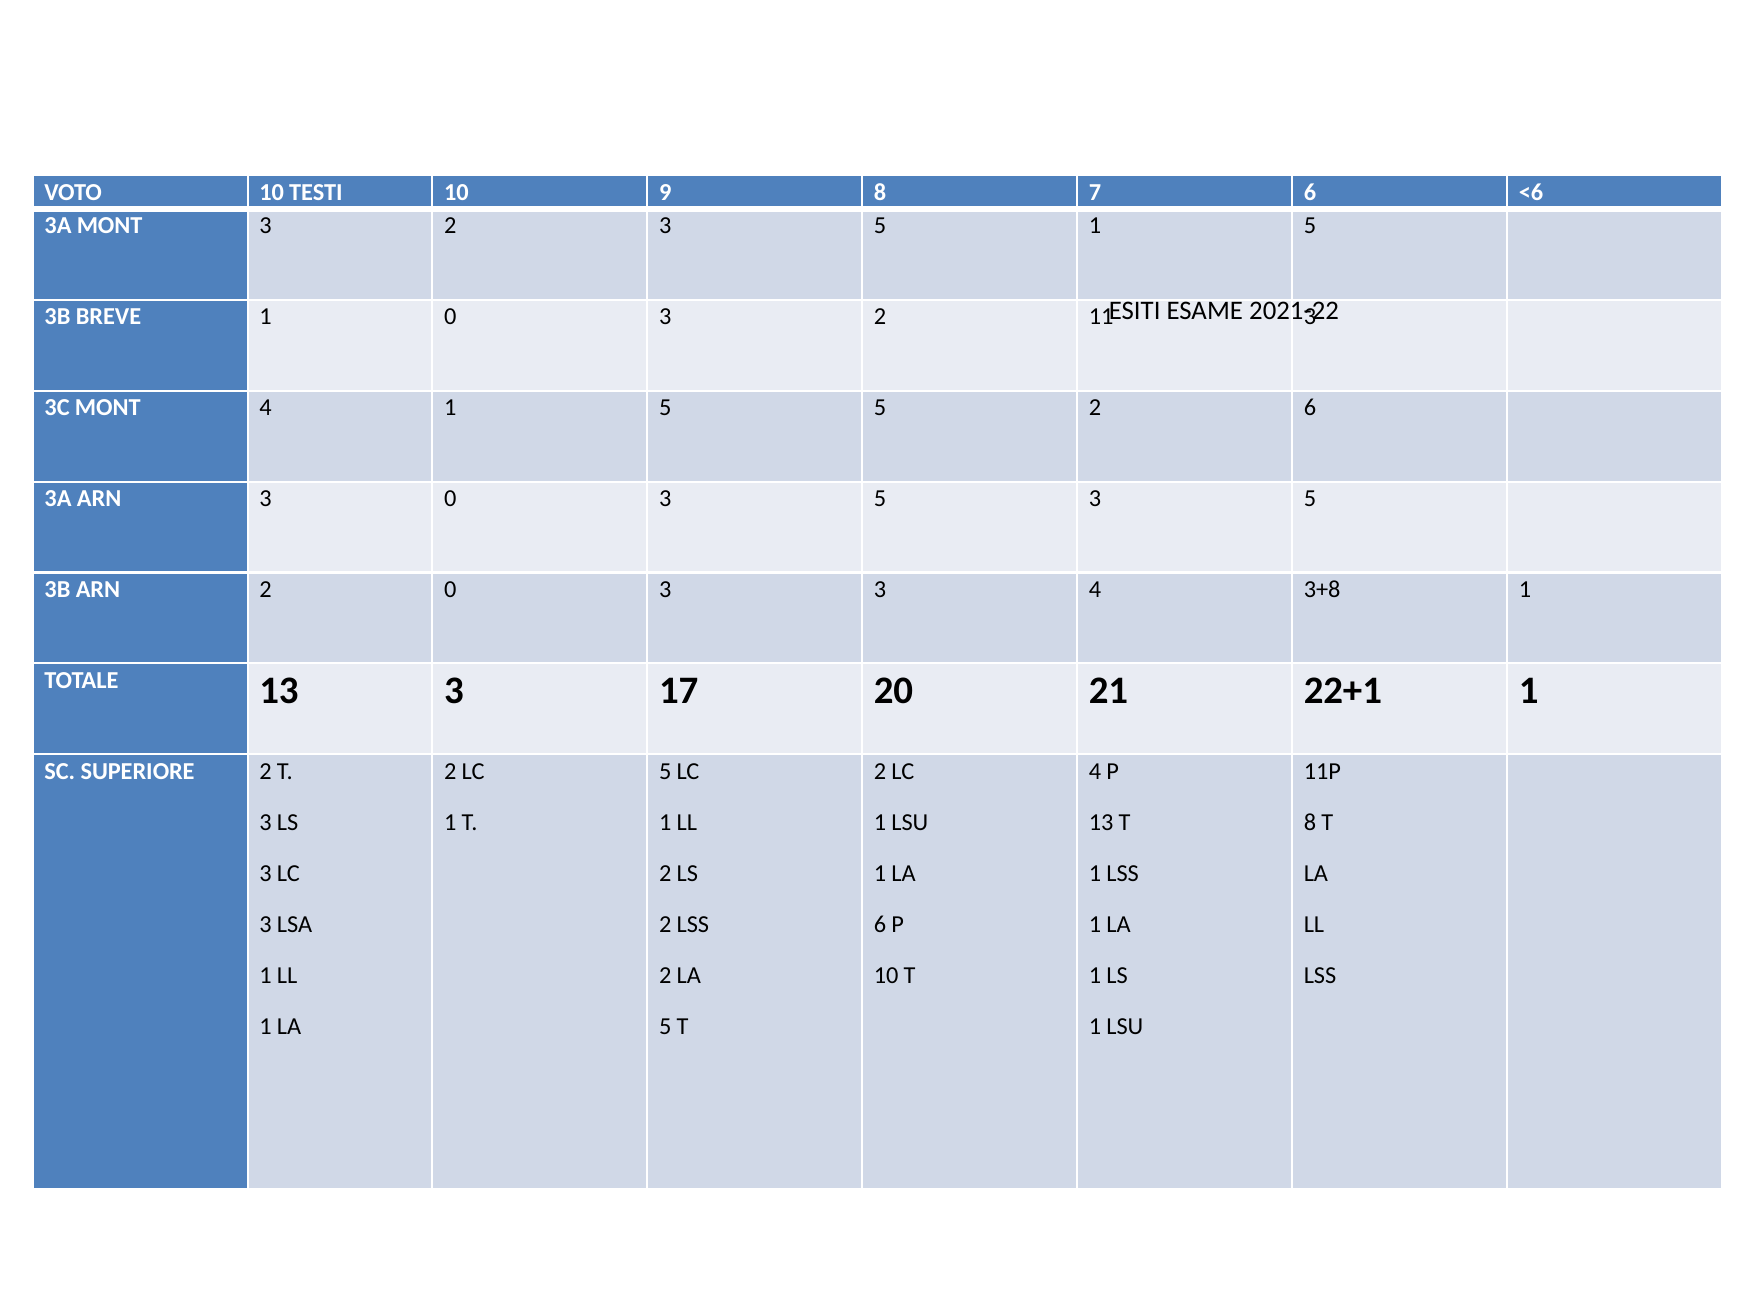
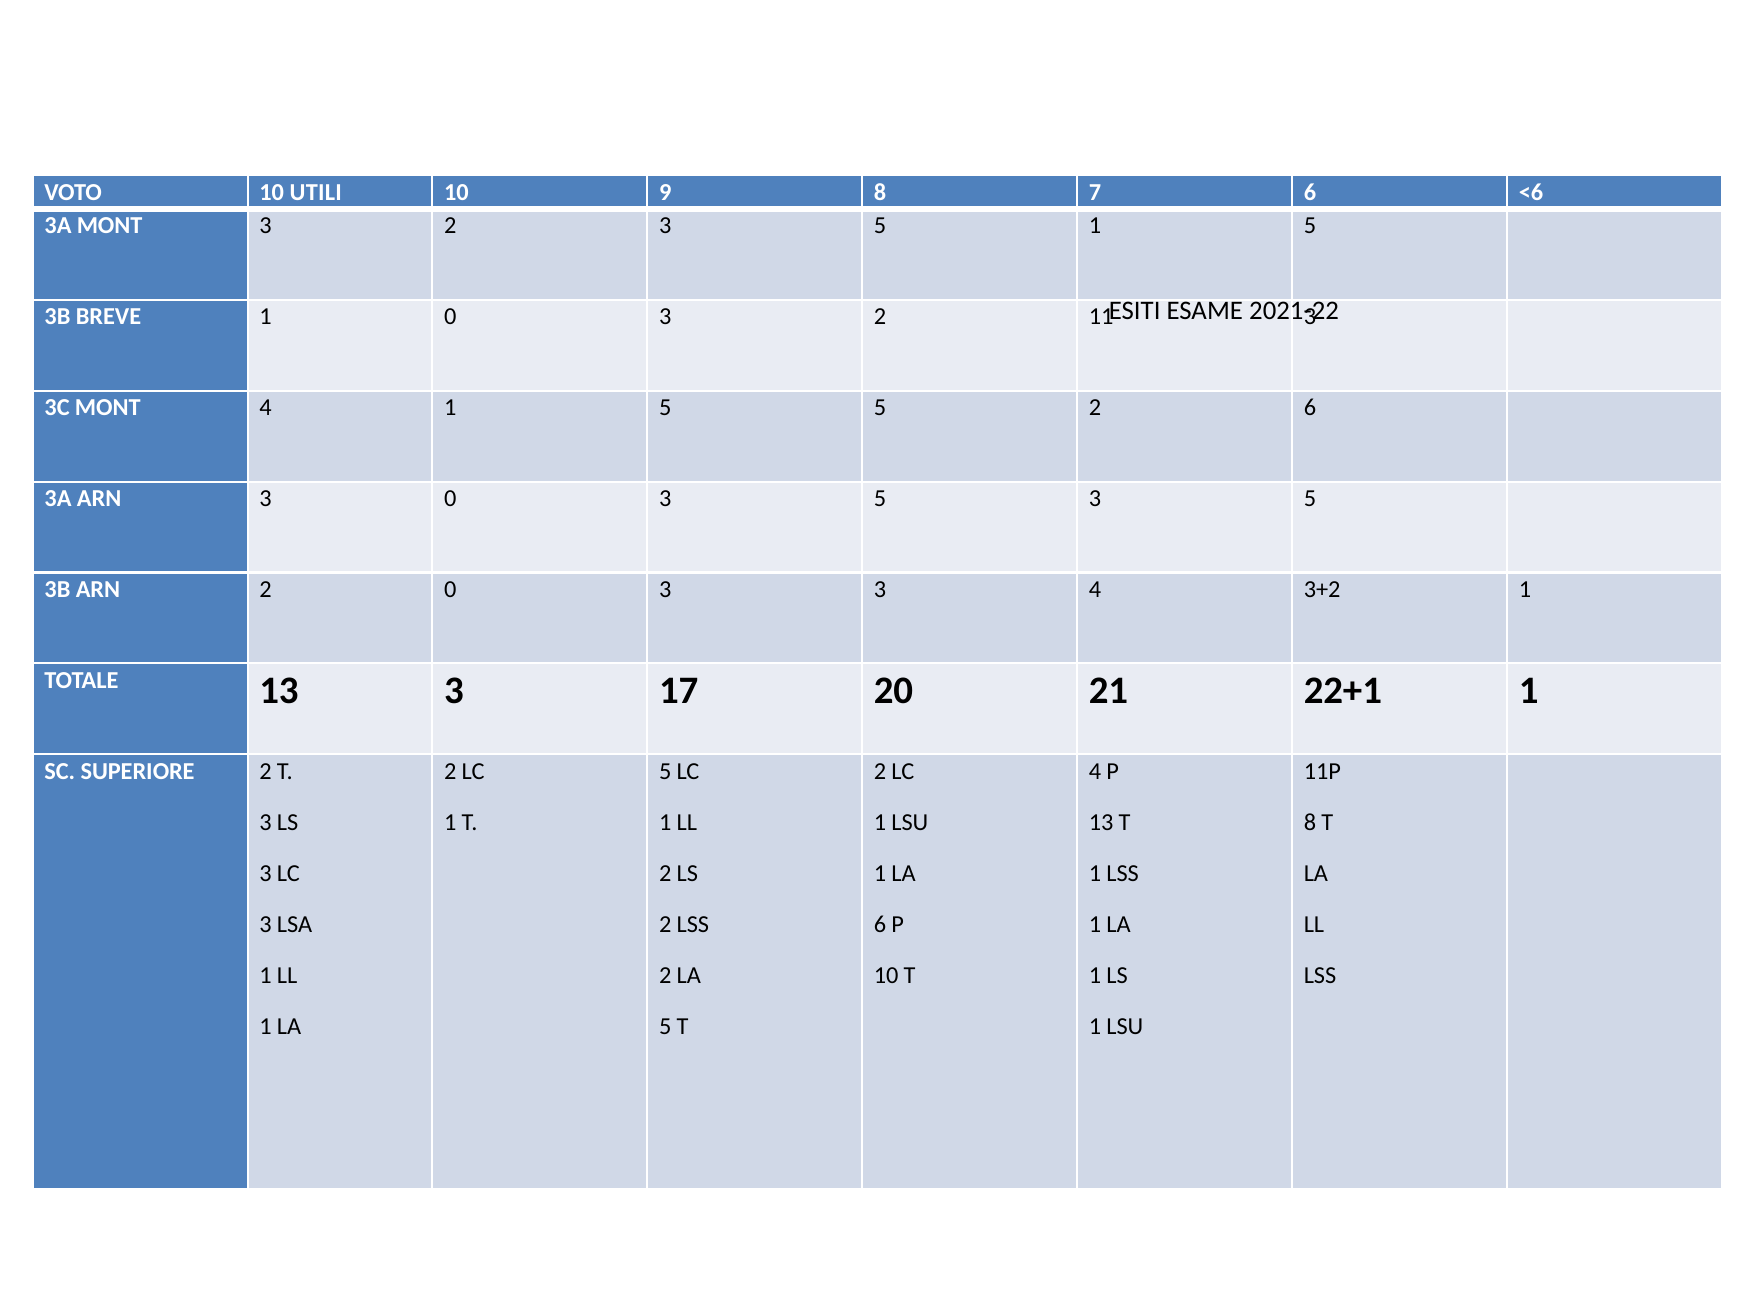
TESTI: TESTI -> UTILI
3+8: 3+8 -> 3+2
